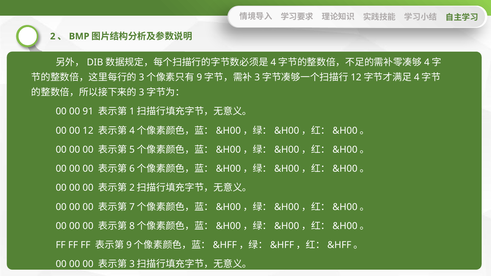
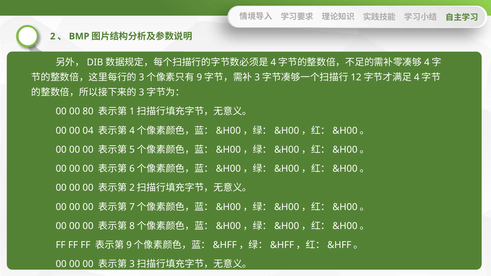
91: 91 -> 80
12: 12 -> 04
